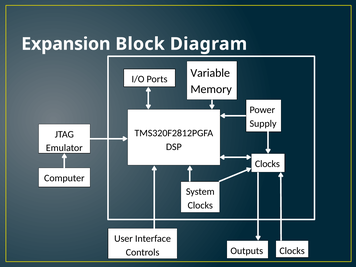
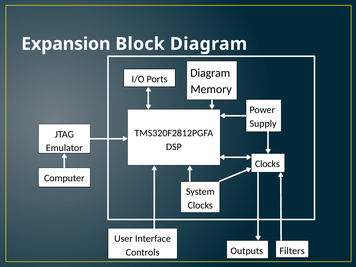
Variable at (210, 73): Variable -> Diagram
Outputs Clocks: Clocks -> Filters
